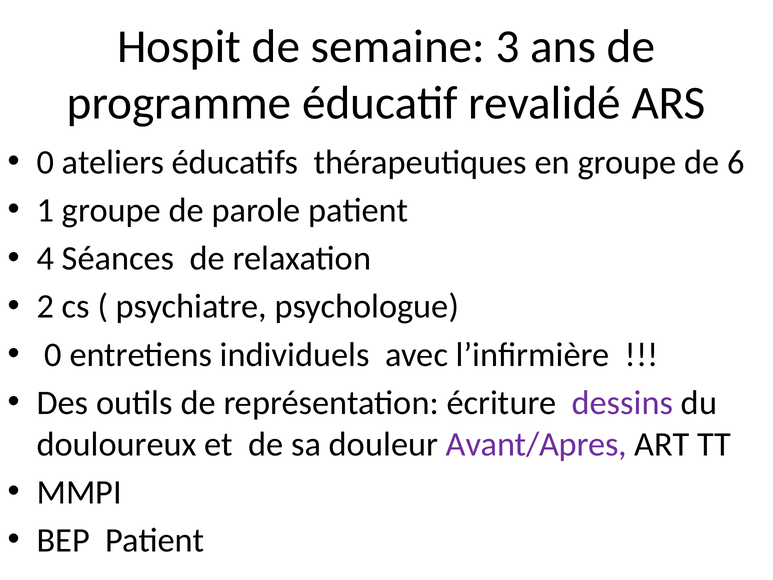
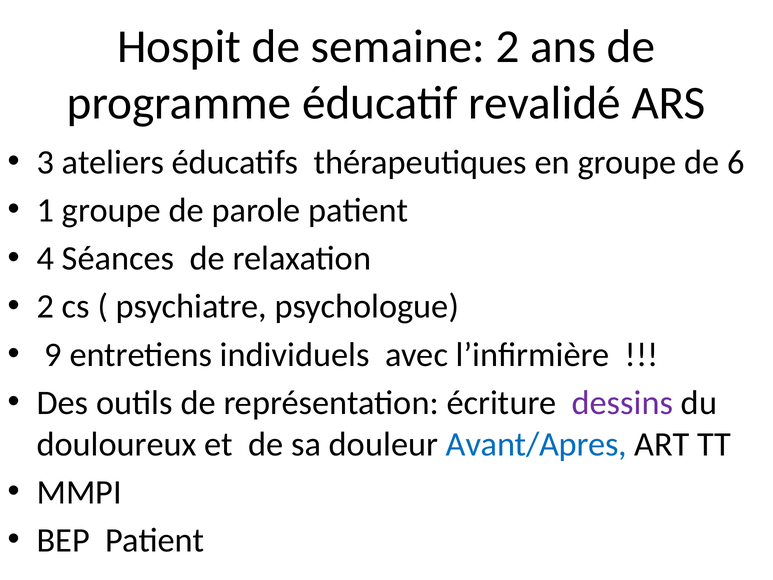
semaine 3: 3 -> 2
0 at (45, 162): 0 -> 3
0 at (53, 355): 0 -> 9
Avant/Apres colour: purple -> blue
